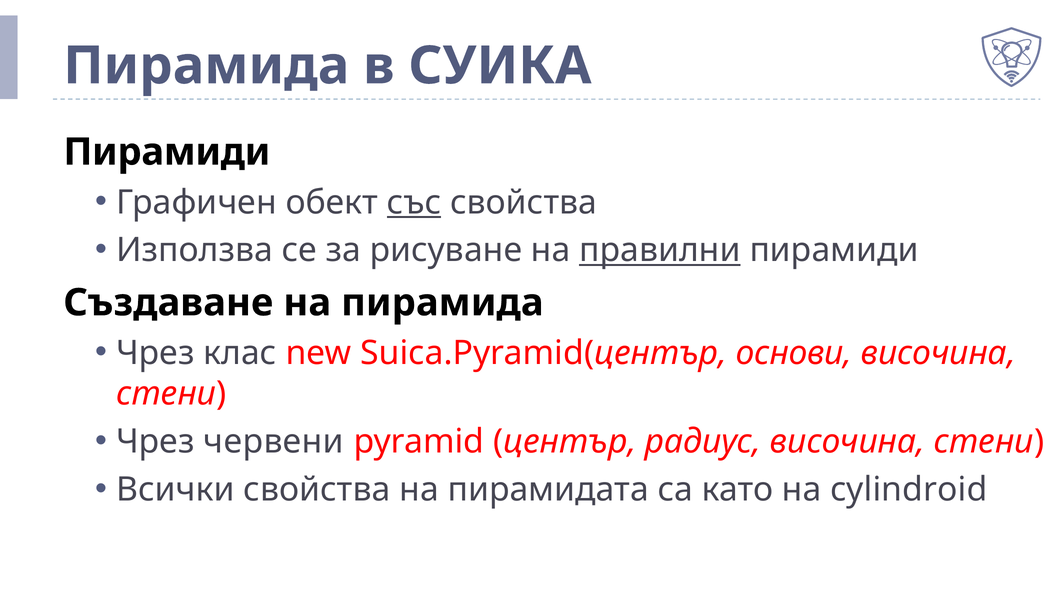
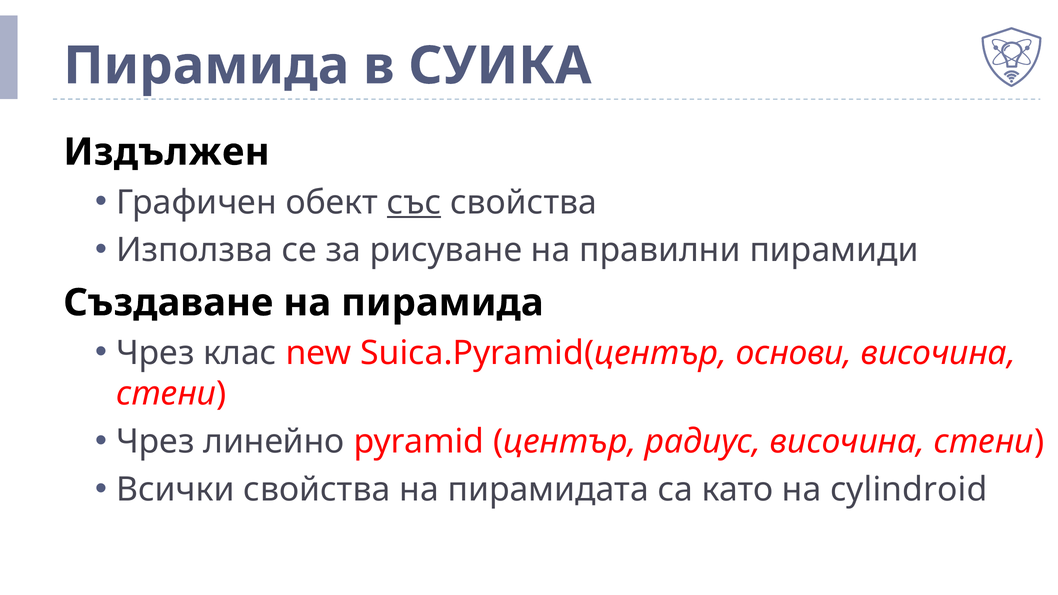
Пирамиди at (167, 152): Пирамиди -> Издължен
правилни underline: present -> none
червени: червени -> линейно
